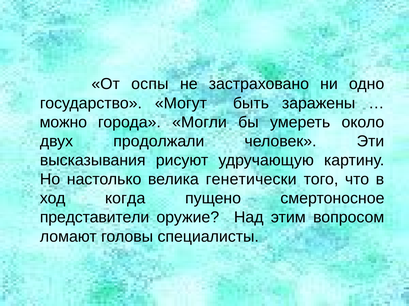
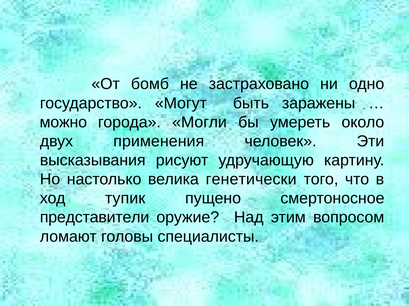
оспы: оспы -> бомб
продолжали: продолжали -> применения
когда: когда -> тупик
